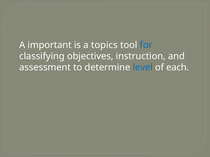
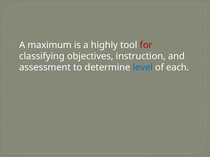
important: important -> maximum
topics: topics -> highly
for colour: blue -> red
